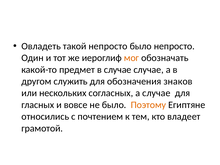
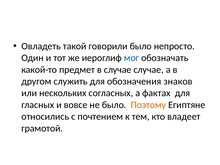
такой непросто: непросто -> говорили
мог colour: orange -> blue
а случае: случае -> фактах
